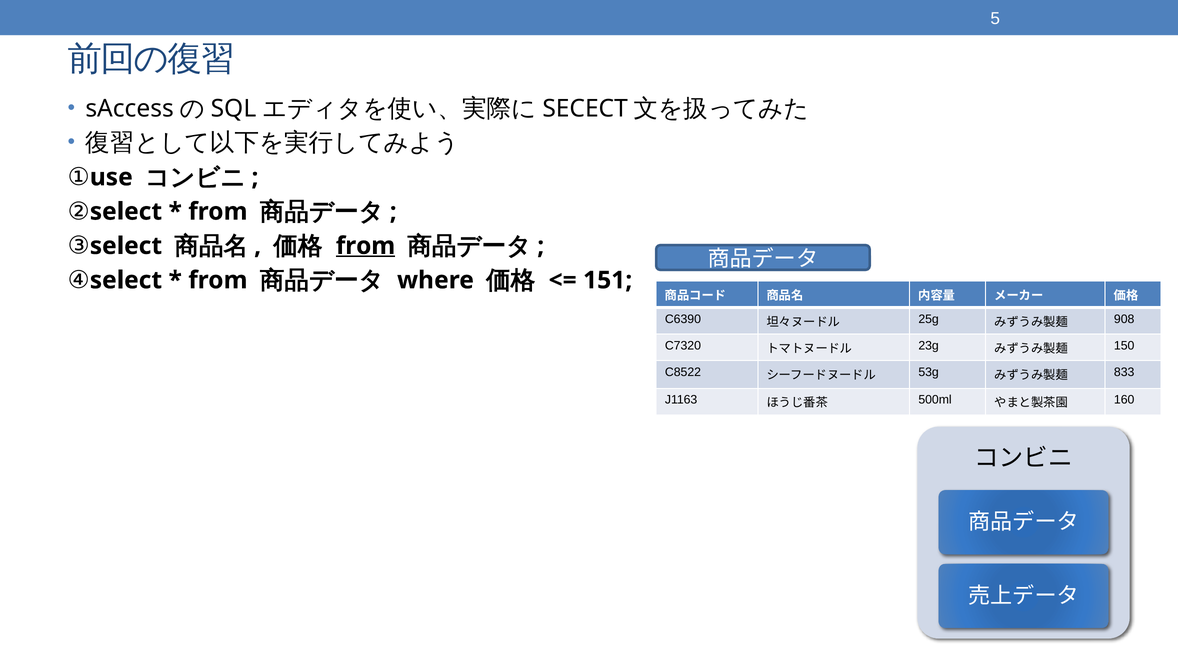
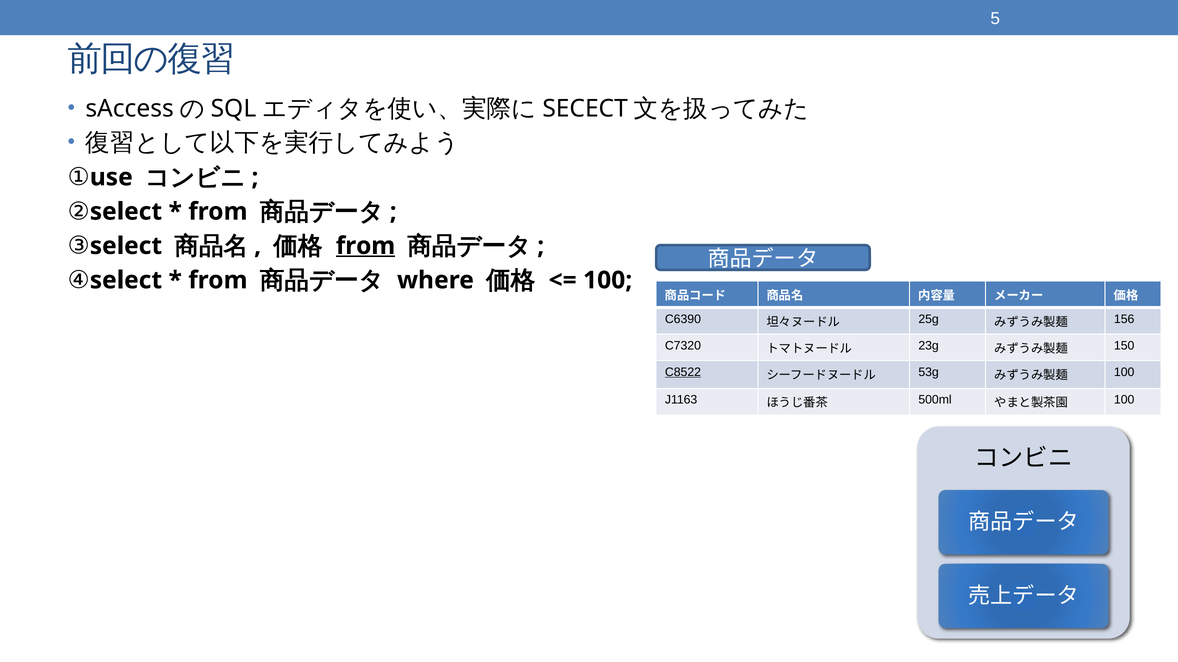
151 at (608, 280): 151 -> 100
908: 908 -> 156
C8522 underline: none -> present
833 at (1124, 372): 833 -> 100
160 at (1124, 400): 160 -> 100
